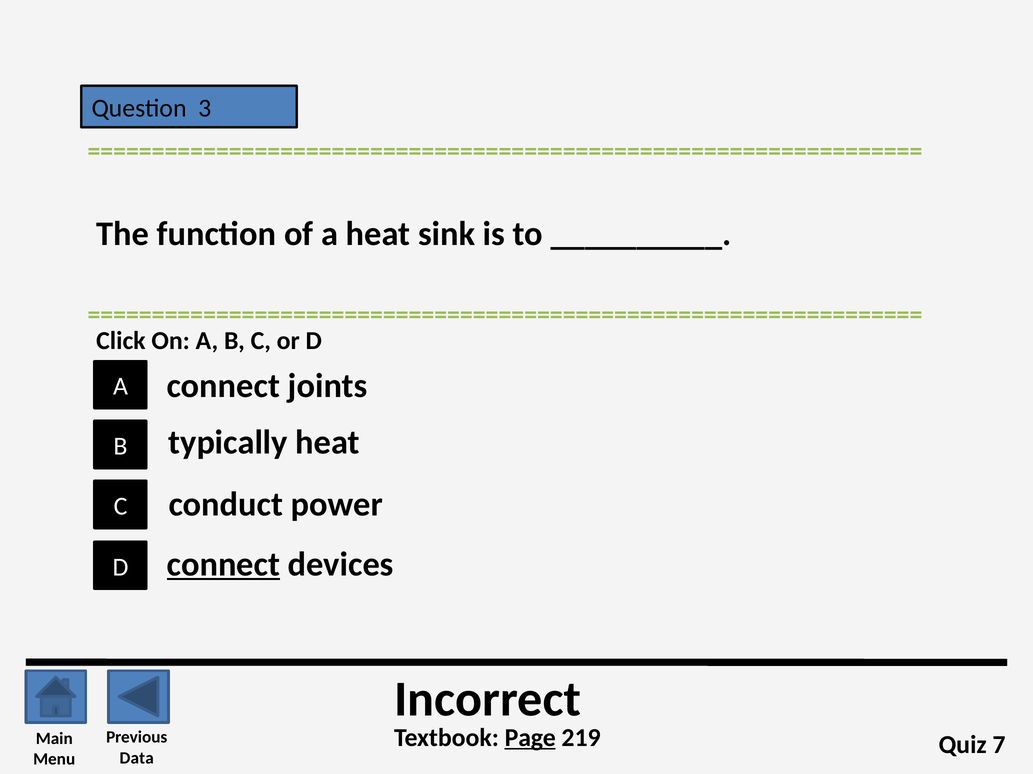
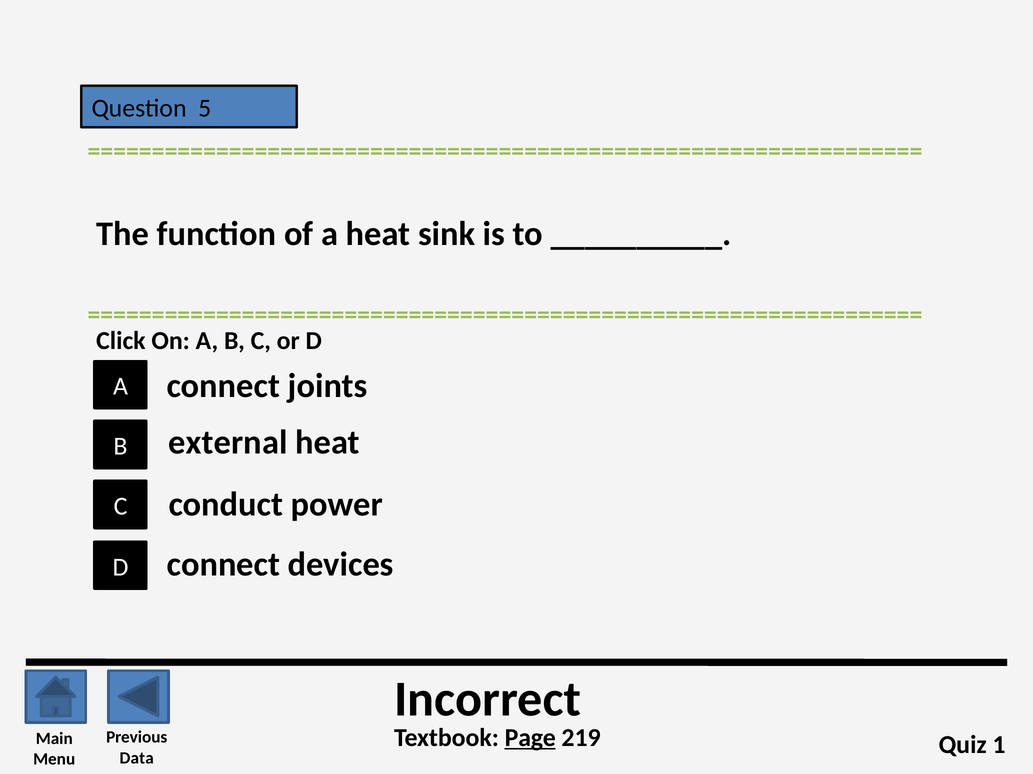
3: 3 -> 5
typically: typically -> external
connect at (223, 565) underline: present -> none
7: 7 -> 1
